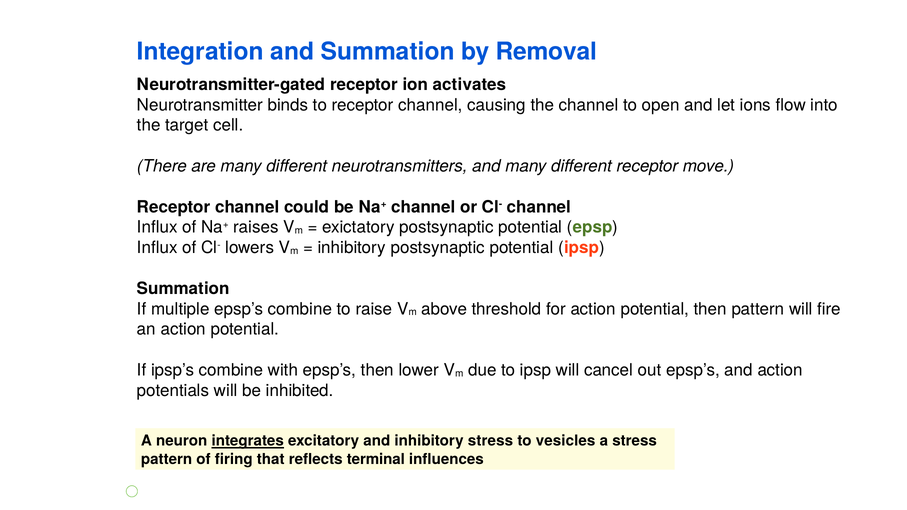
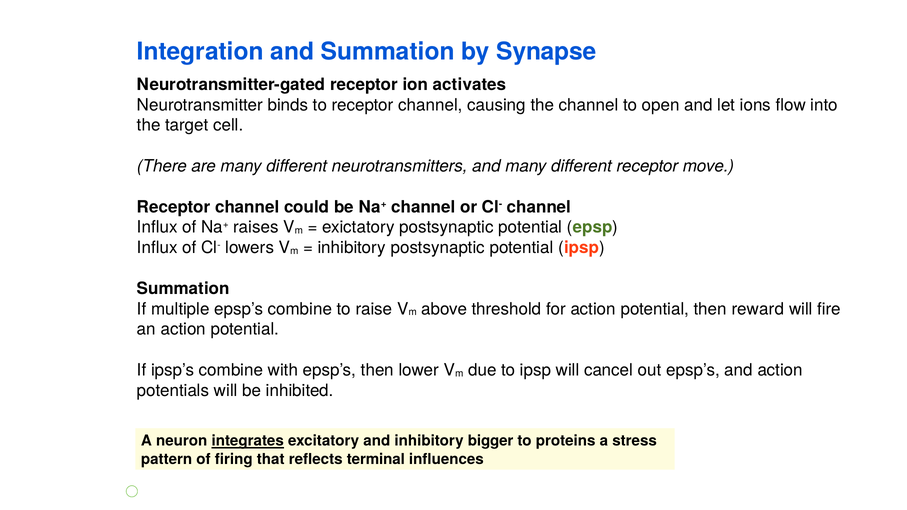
Removal: Removal -> Synapse
then pattern: pattern -> reward
inhibitory stress: stress -> bigger
vesicles: vesicles -> proteins
